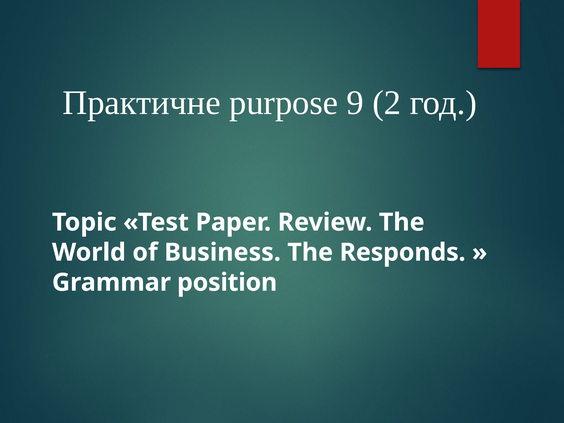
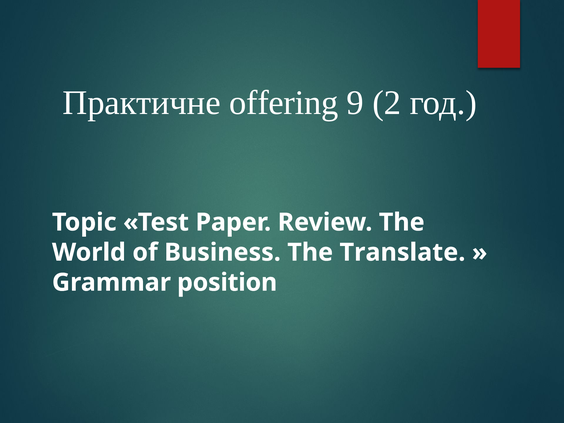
purpose: purpose -> offering
Responds: Responds -> Translate
